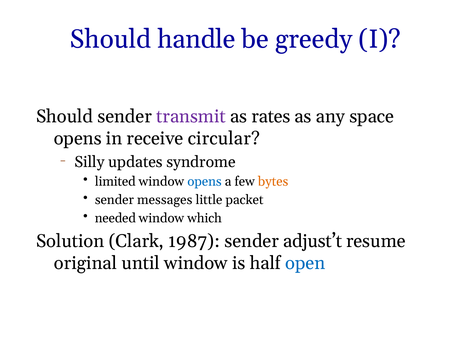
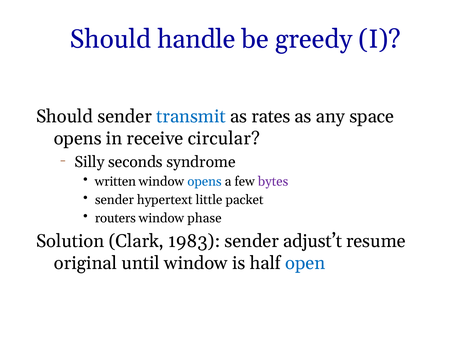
transmit colour: purple -> blue
updates: updates -> seconds
limited: limited -> written
bytes colour: orange -> purple
messages: messages -> hypertext
needed: needed -> routers
which: which -> phase
1987: 1987 -> 1983
